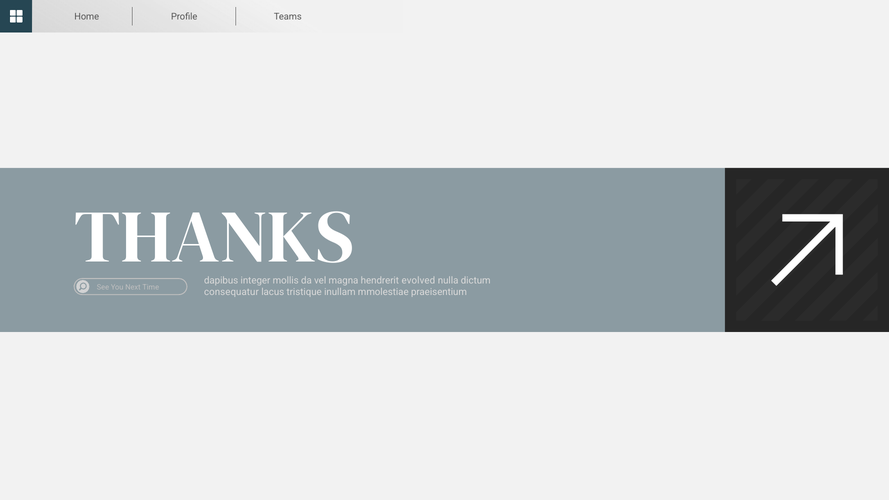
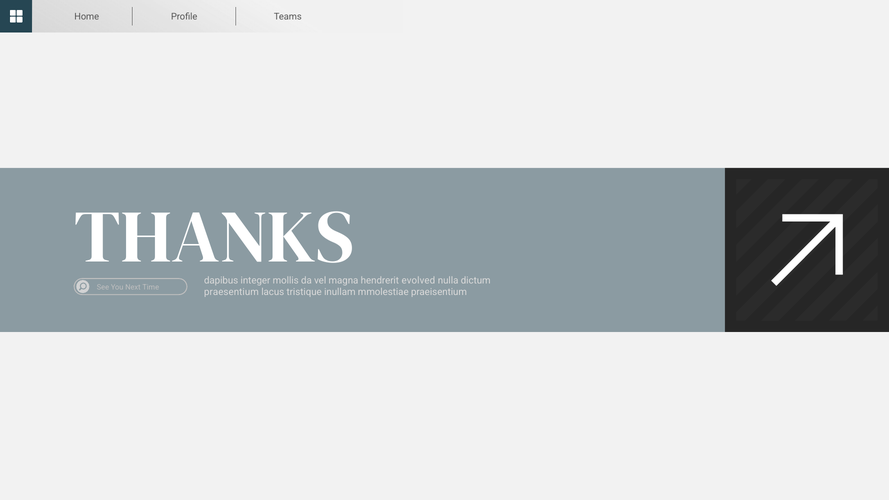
consequatur: consequatur -> praesentium
